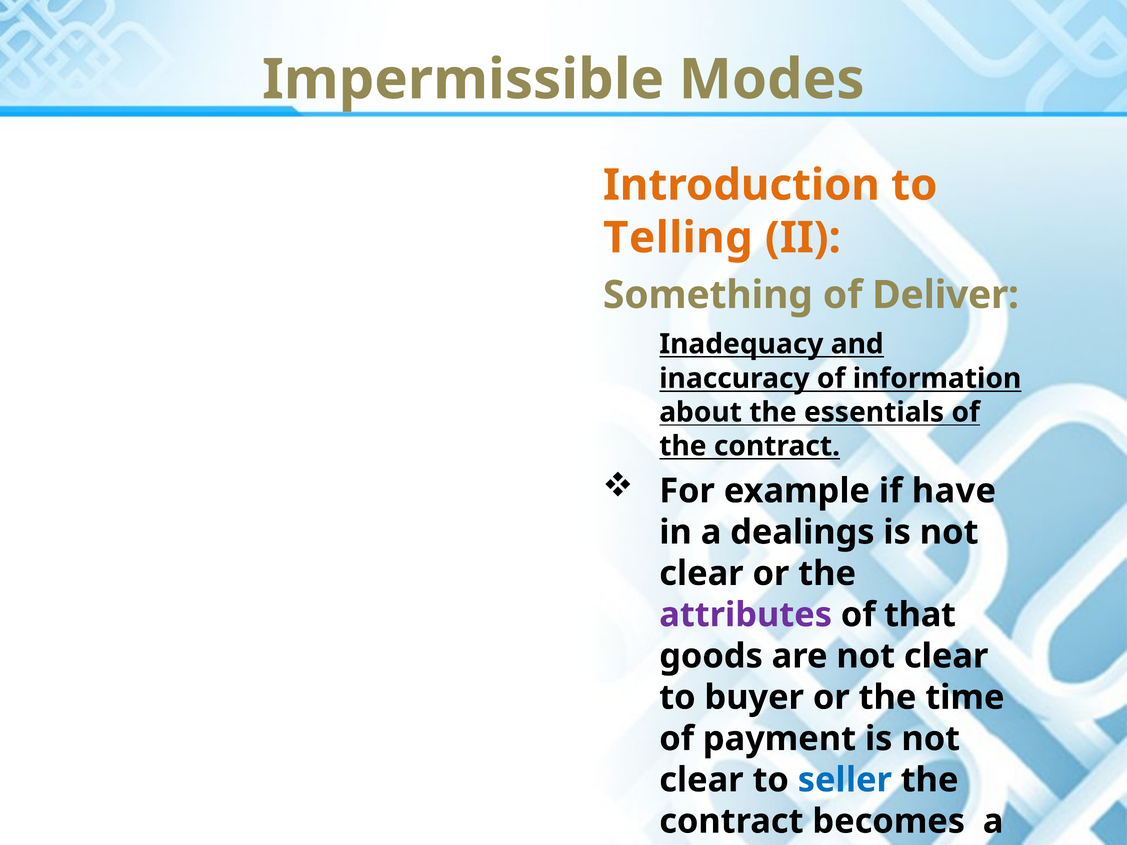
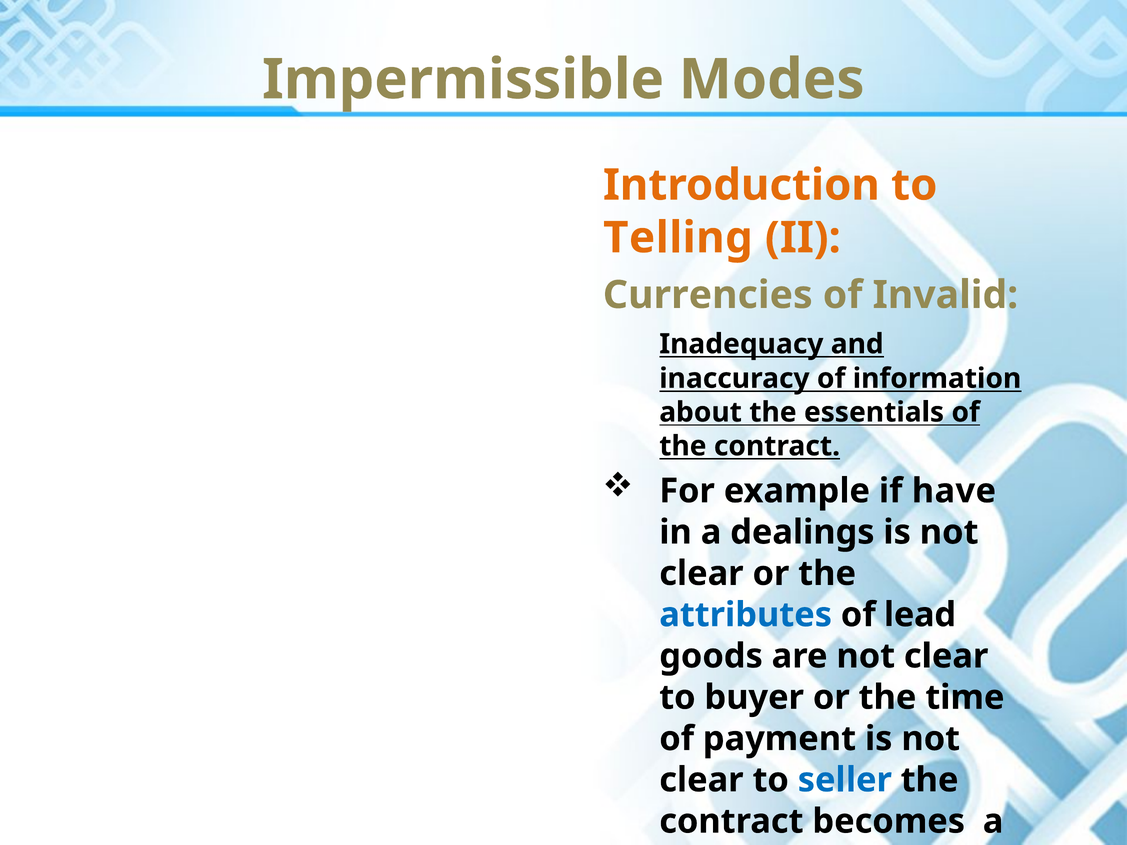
Something: Something -> Currencies
Deliver: Deliver -> Invalid
attributes colour: purple -> blue
that: that -> lead
